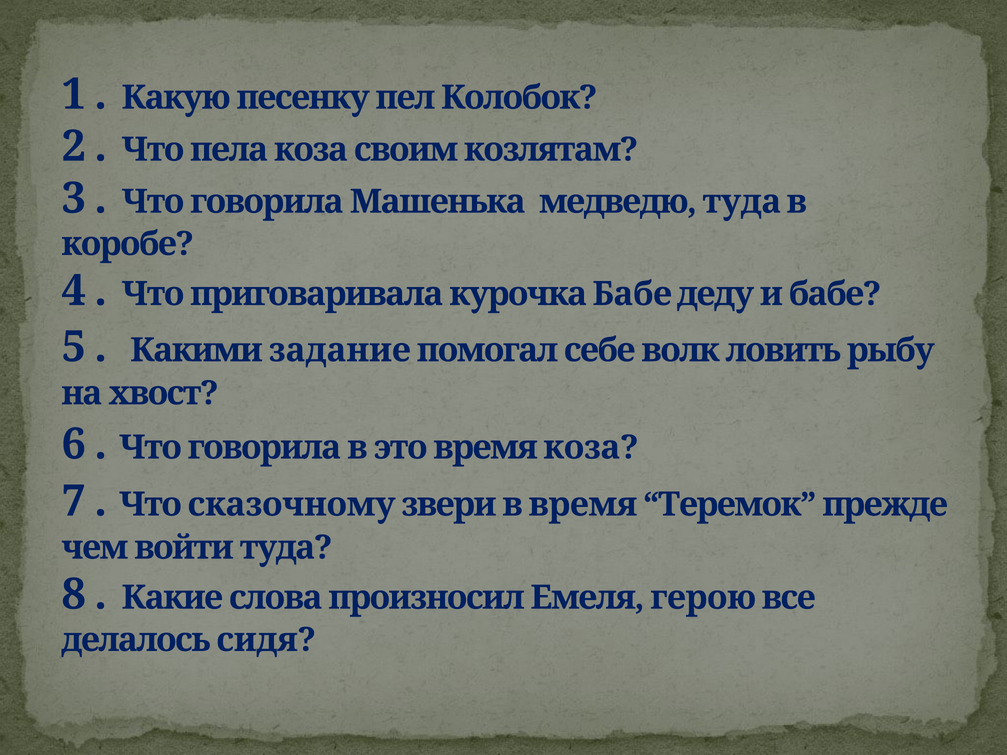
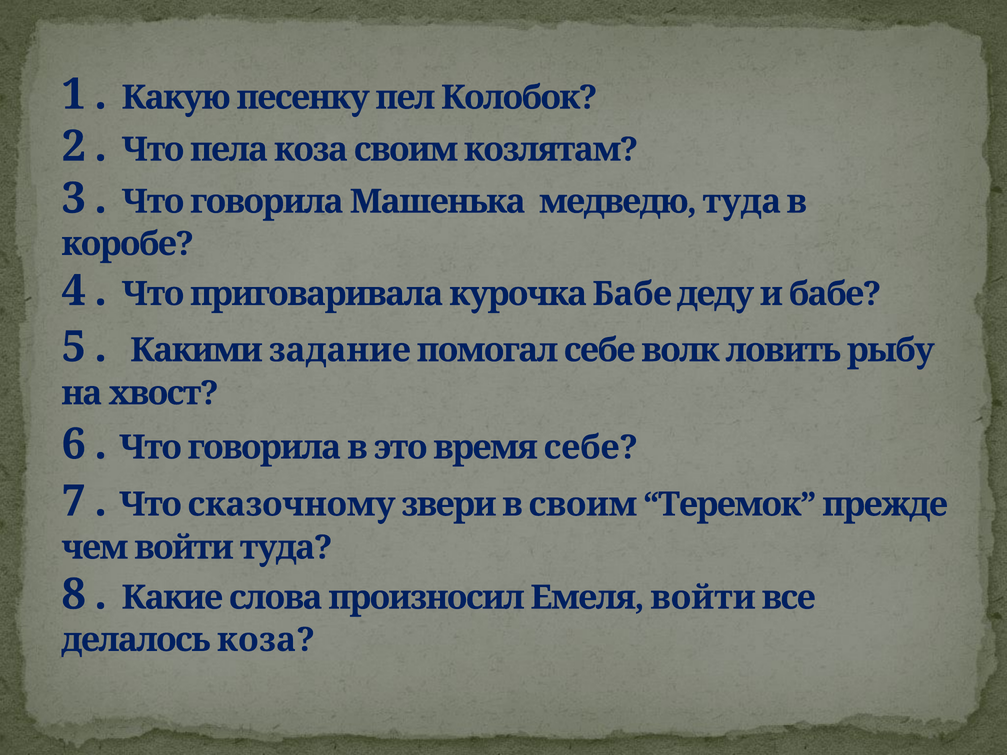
время коза: коза -> себе
в время: время -> своим
Емеля герою: герою -> войти
делалось сидя: сидя -> коза
